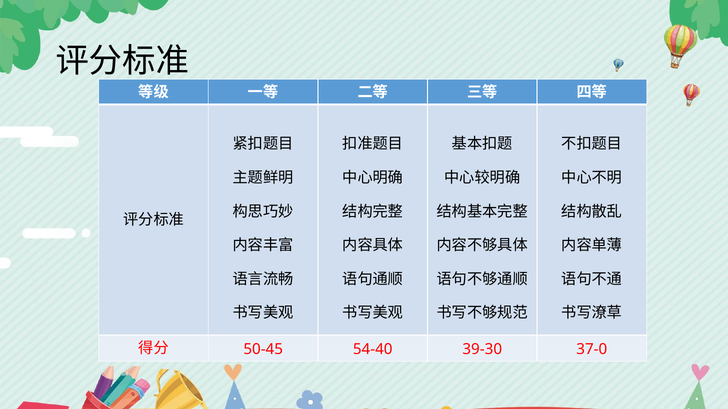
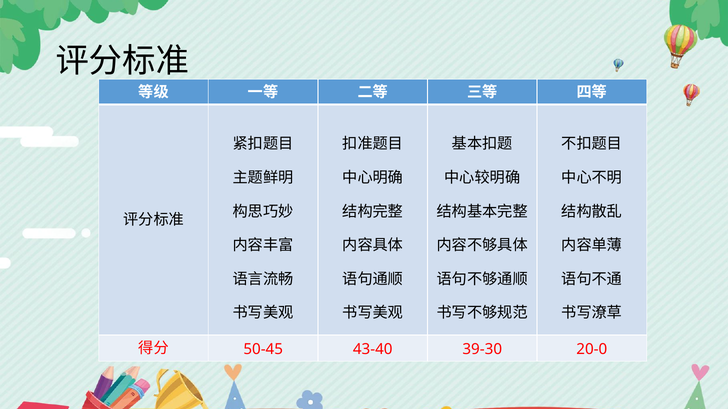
54-40: 54-40 -> 43-40
37-0: 37-0 -> 20-0
